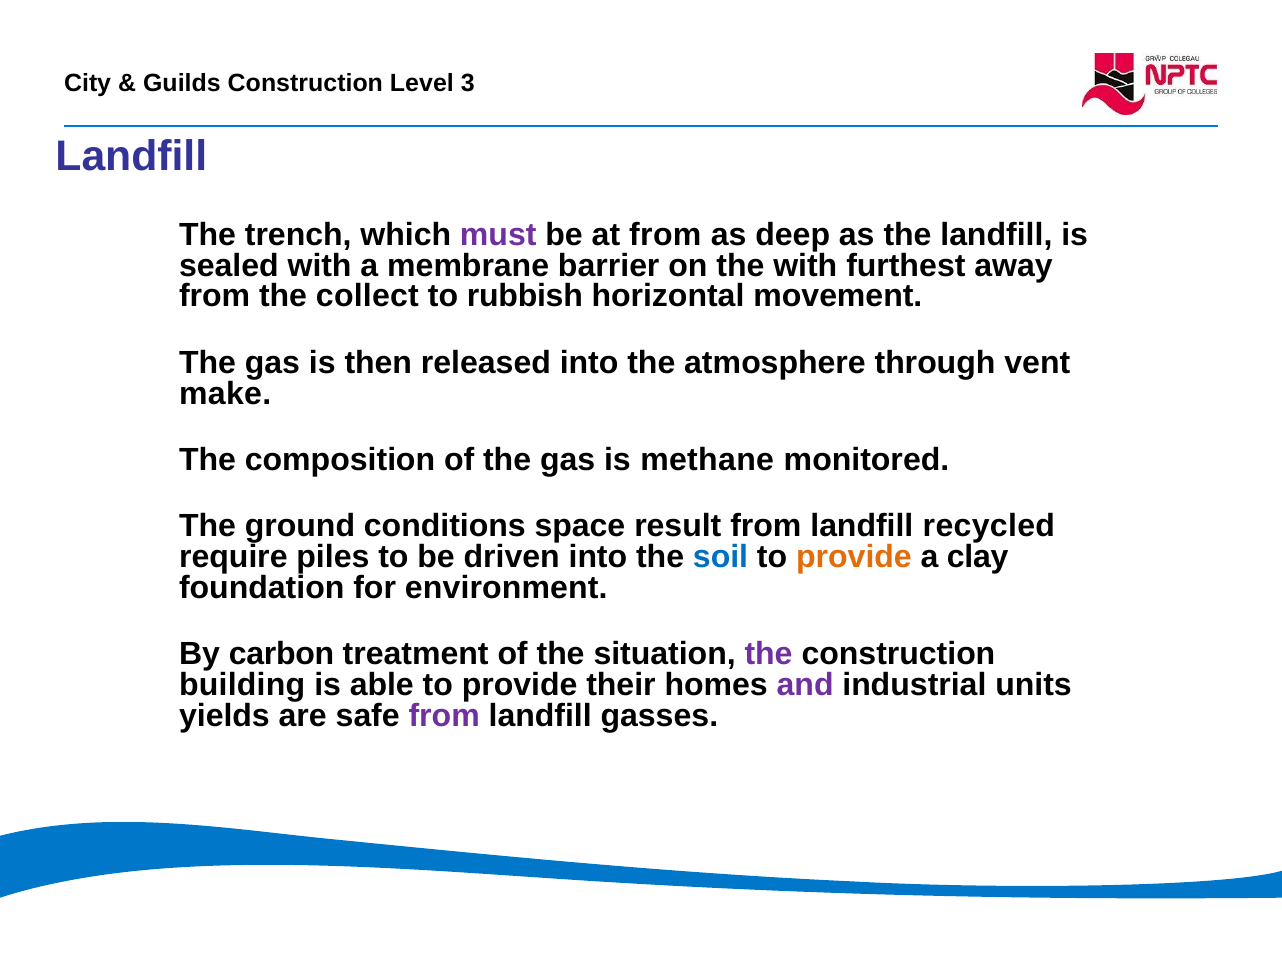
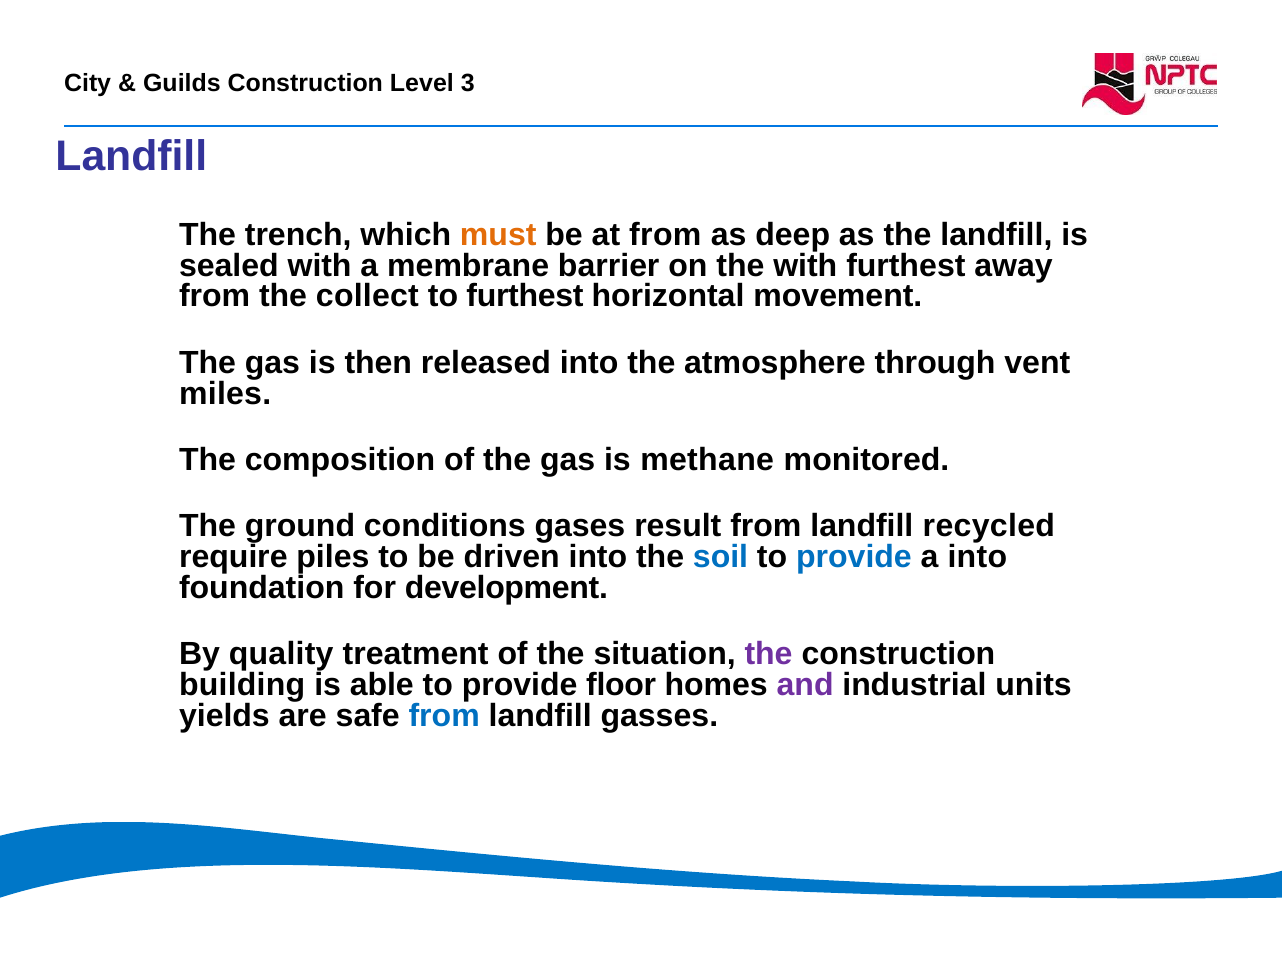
must colour: purple -> orange
to rubbish: rubbish -> furthest
make: make -> miles
space: space -> gases
provide at (854, 557) colour: orange -> blue
a clay: clay -> into
environment: environment -> development
carbon: carbon -> quality
their: their -> floor
from at (444, 716) colour: purple -> blue
